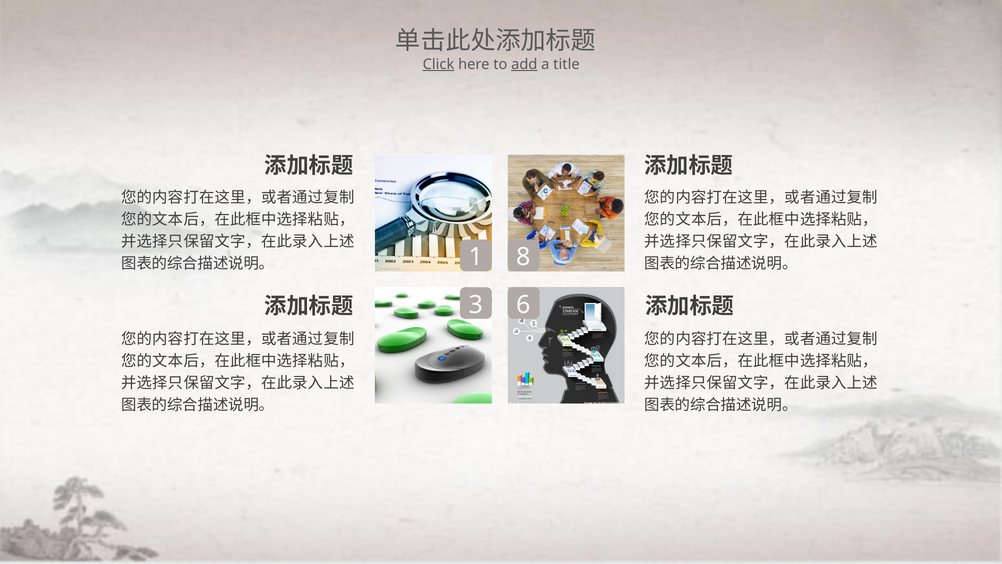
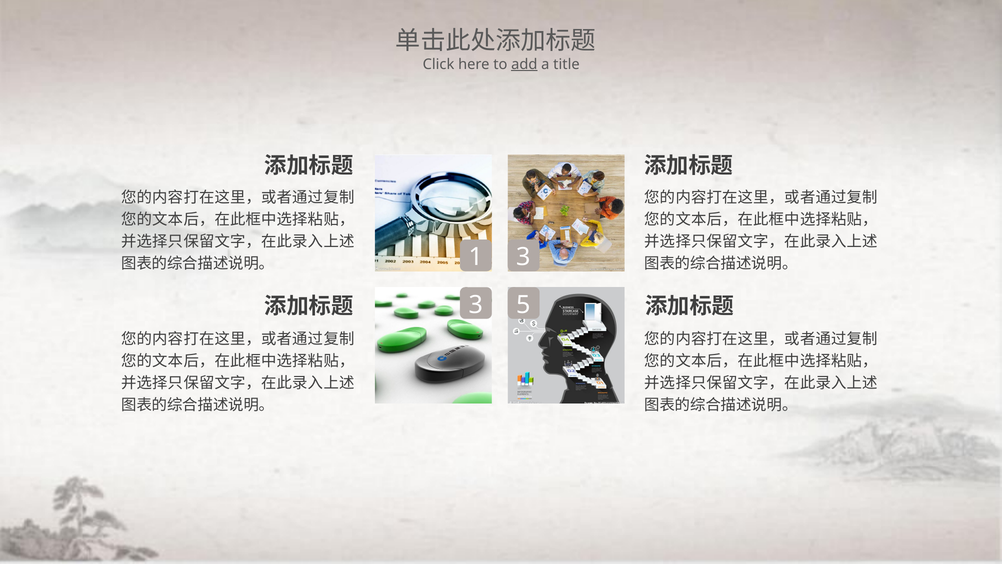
Click underline: present -> none
1 8: 8 -> 3
6: 6 -> 5
